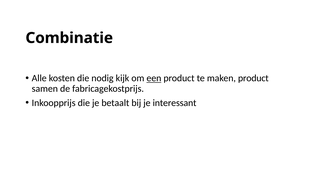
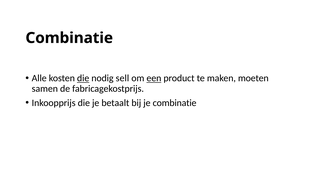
die at (83, 78) underline: none -> present
kijk: kijk -> sell
maken product: product -> moeten
je interessant: interessant -> combinatie
